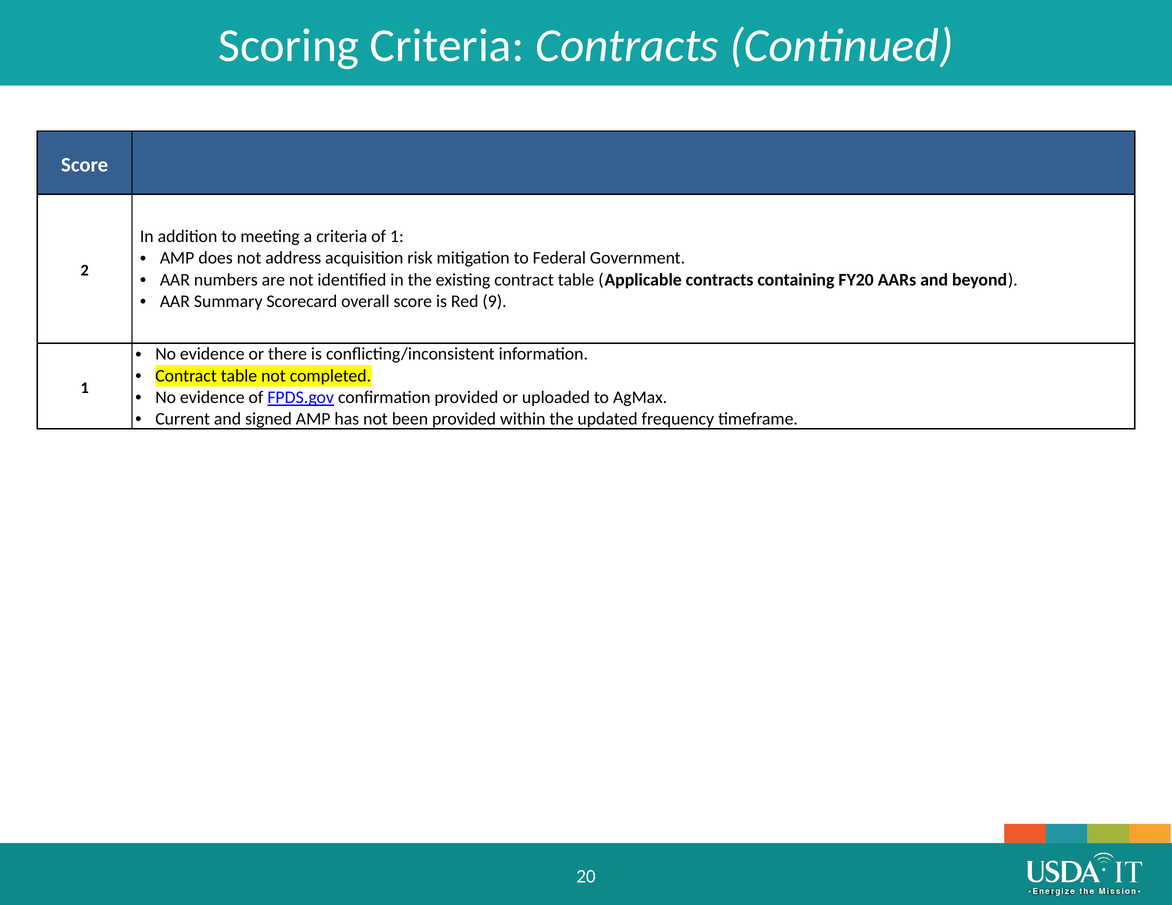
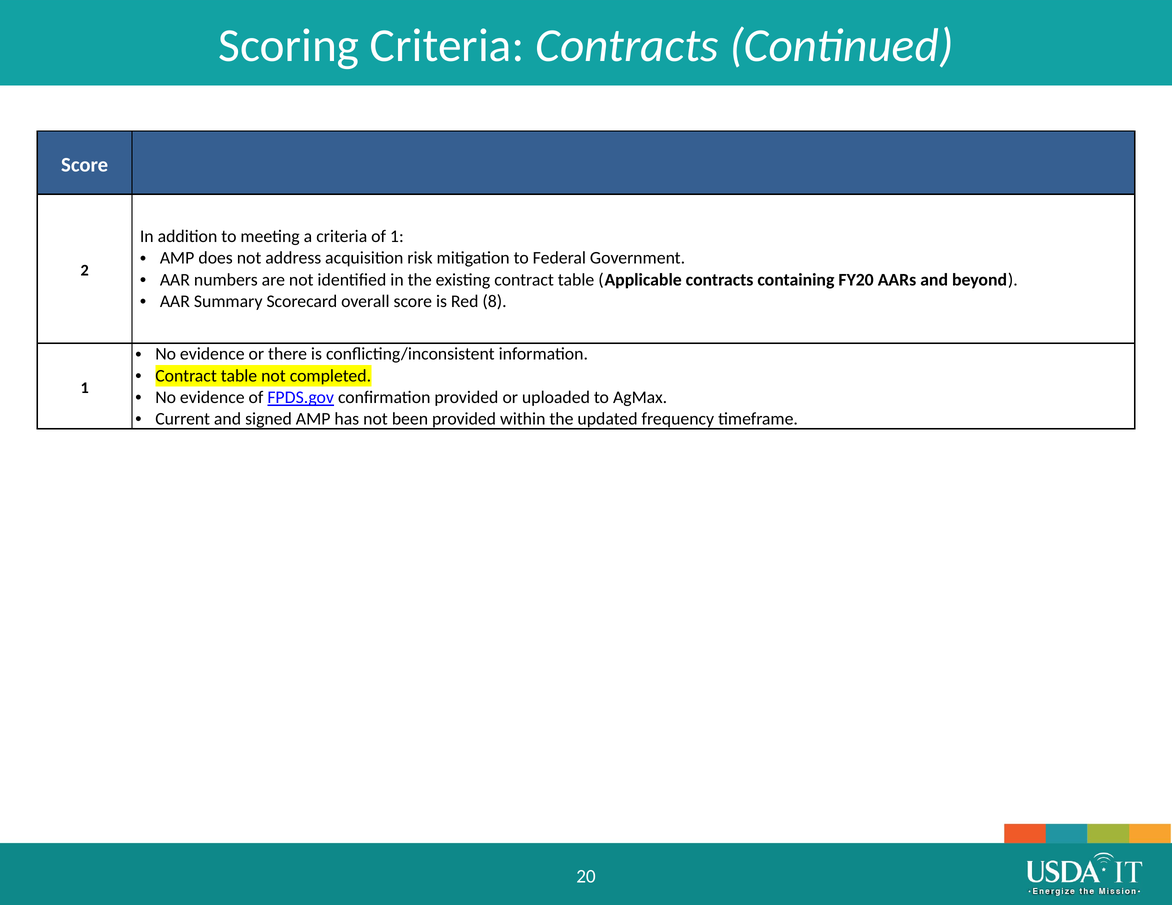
9: 9 -> 8
